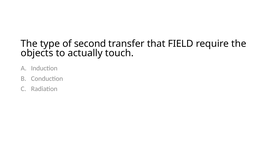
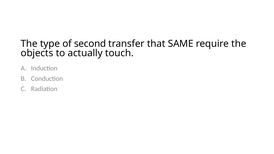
FIELD: FIELD -> SAME
